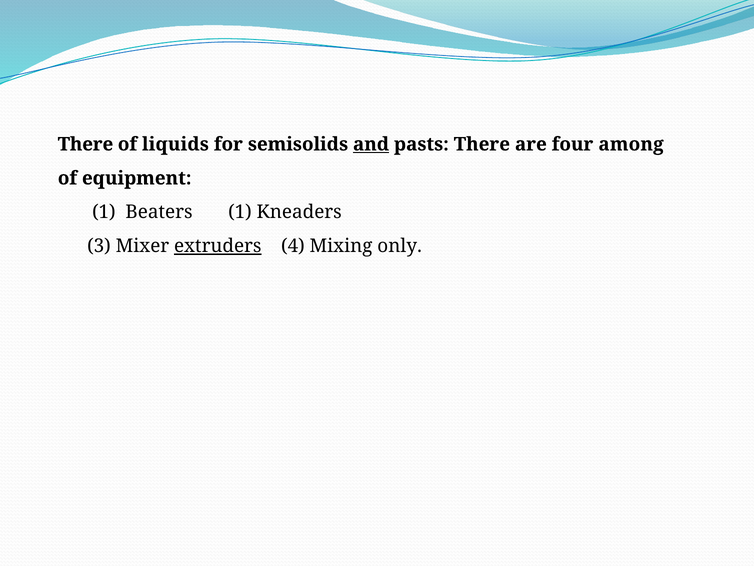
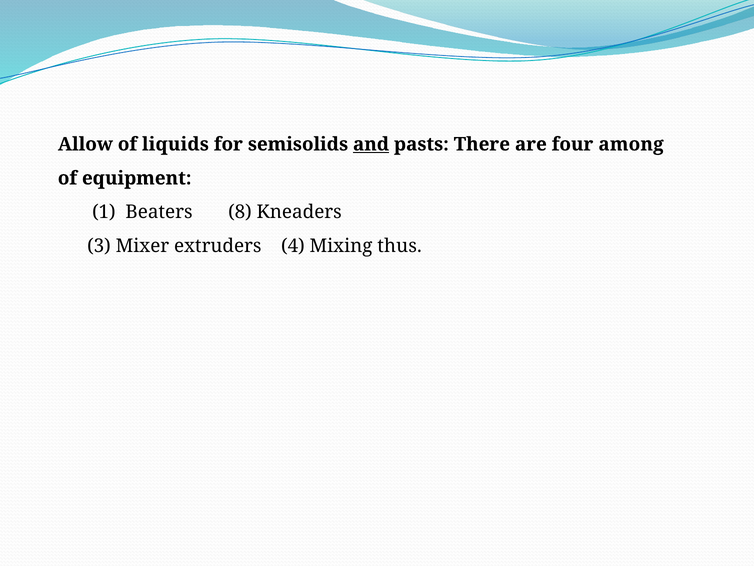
There at (85, 144): There -> Allow
Beaters 1: 1 -> 8
extruders underline: present -> none
only: only -> thus
